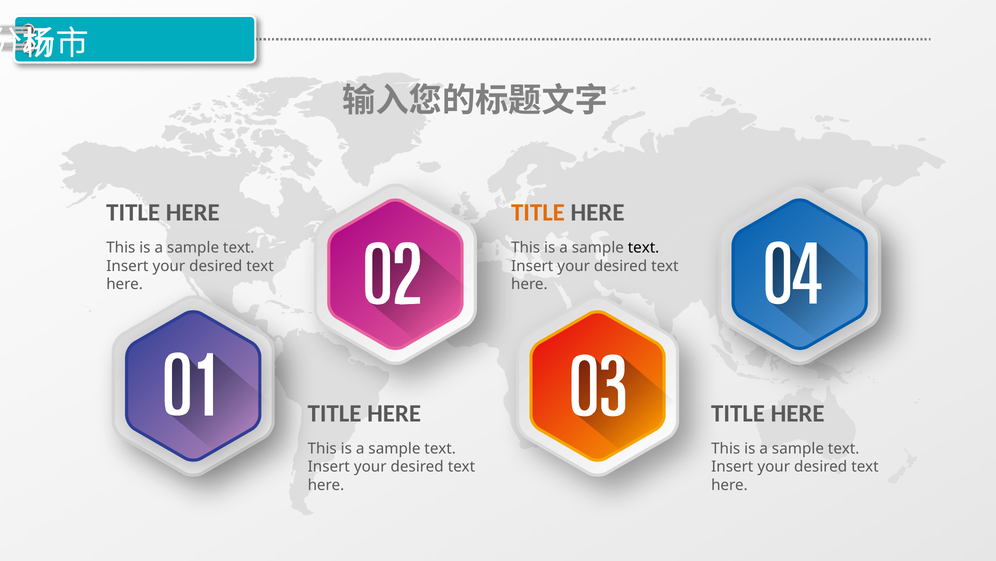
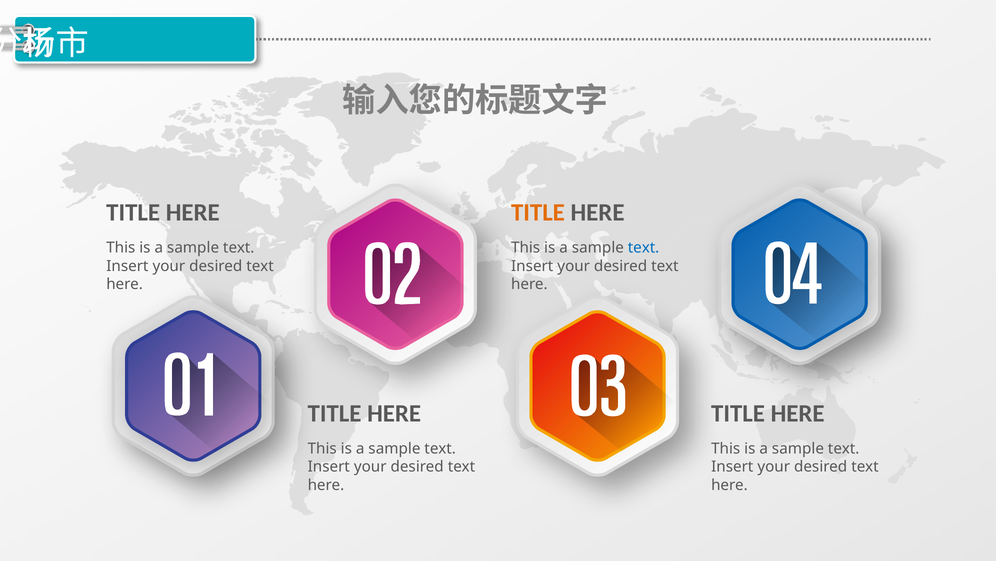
text at (644, 247) colour: black -> blue
